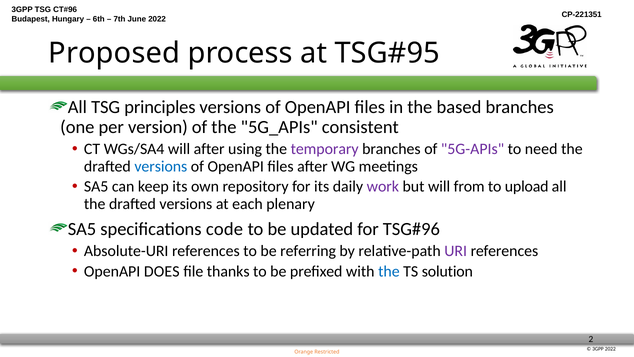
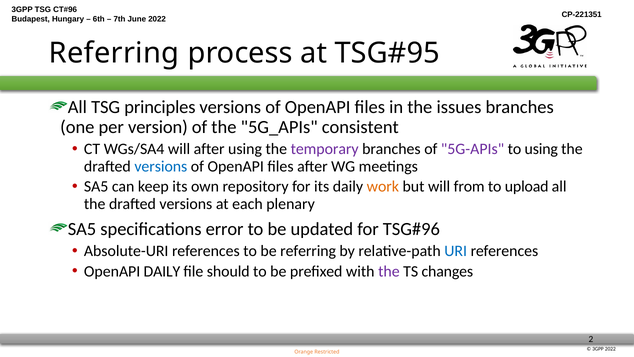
Proposed at (114, 53): Proposed -> Referring
based: based -> issues
to need: need -> using
work colour: purple -> orange
code: code -> error
URI colour: purple -> blue
OpenAPI DOES: DOES -> DAILY
thanks: thanks -> should
the at (389, 271) colour: blue -> purple
solution: solution -> changes
